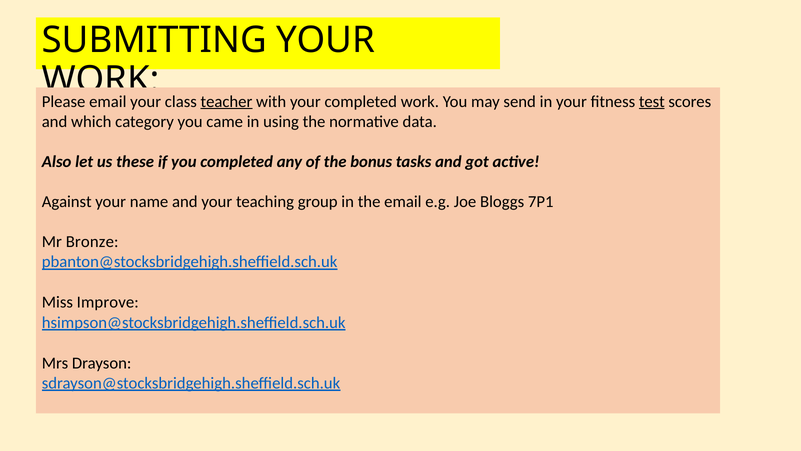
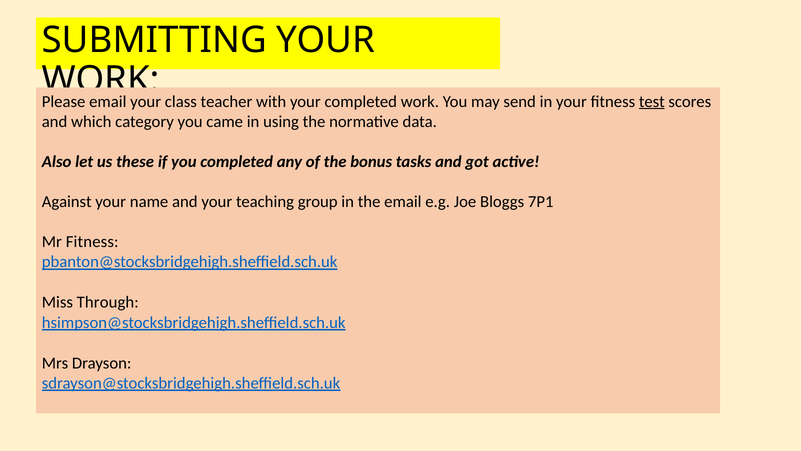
teacher underline: present -> none
Mr Bronze: Bronze -> Fitness
Improve: Improve -> Through
